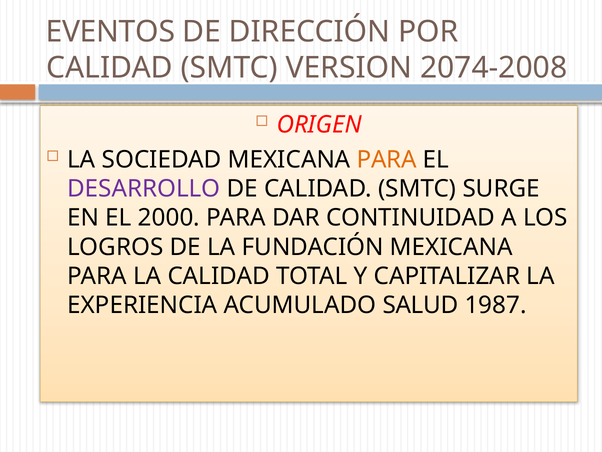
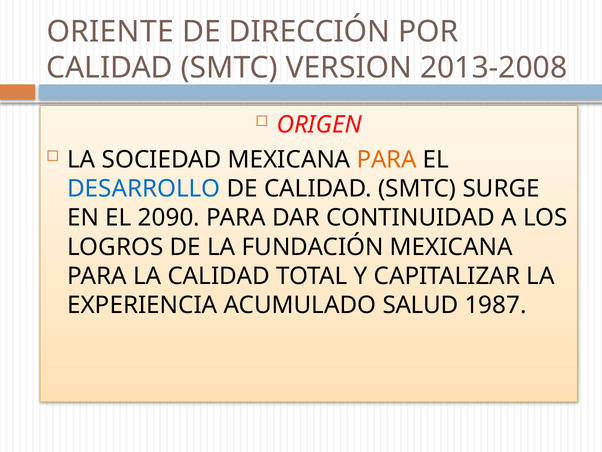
EVENTOS: EVENTOS -> ORIENTE
2074-2008: 2074-2008 -> 2013-2008
DESARROLLO colour: purple -> blue
2000: 2000 -> 2090
